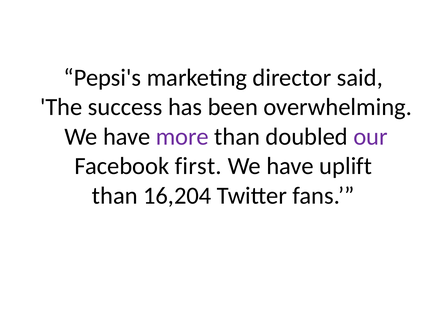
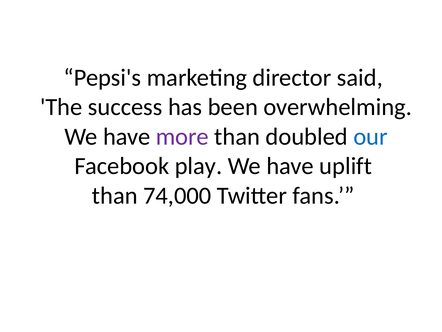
our colour: purple -> blue
first: first -> play
16,204: 16,204 -> 74,000
